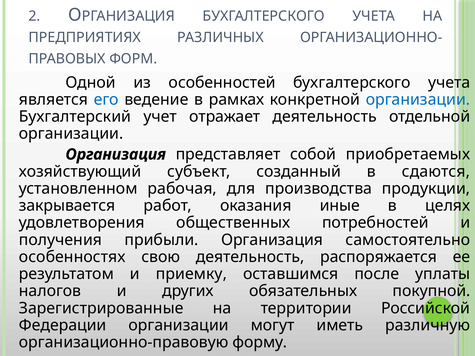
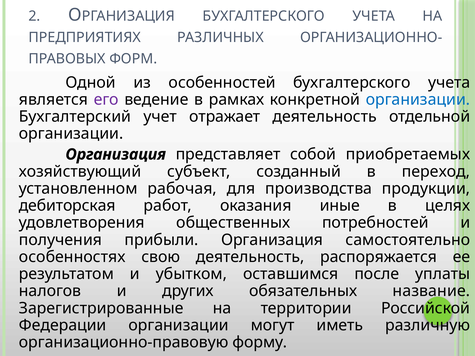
его colour: blue -> purple
сдаются: сдаются -> переход
закрывается: закрывается -> дебиторская
приемку: приемку -> убытком
покупной: покупной -> название
